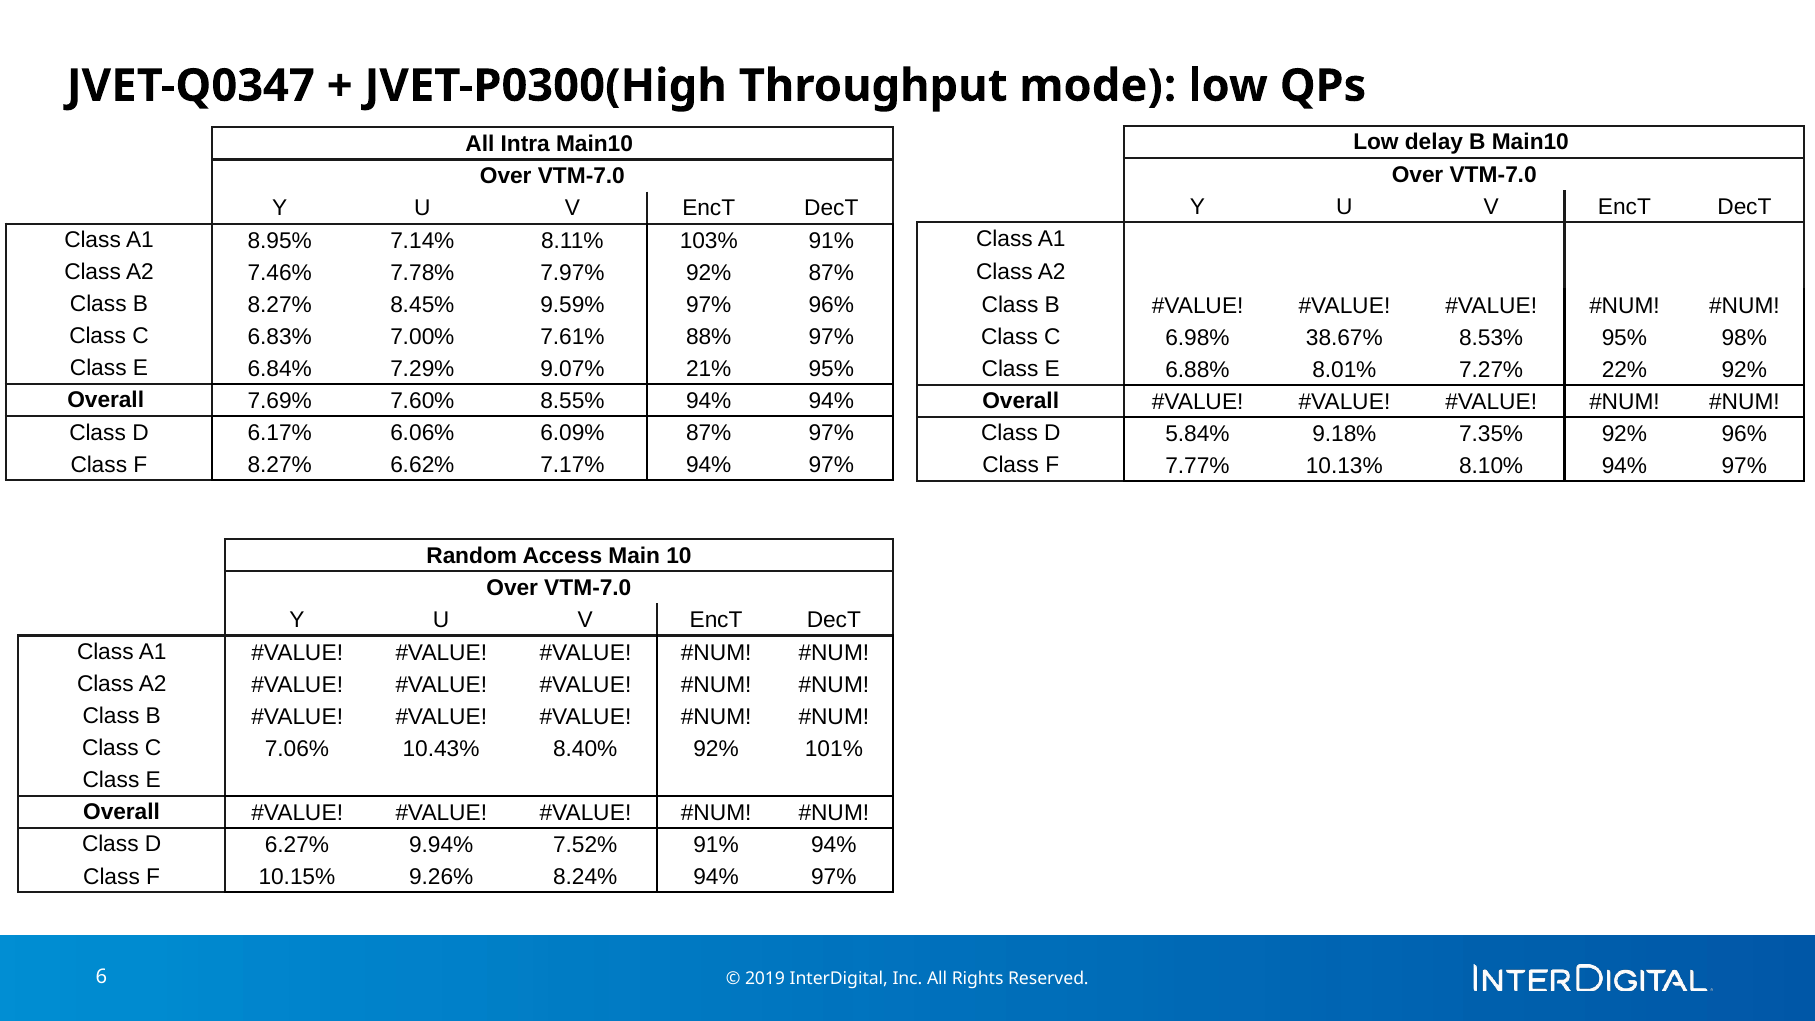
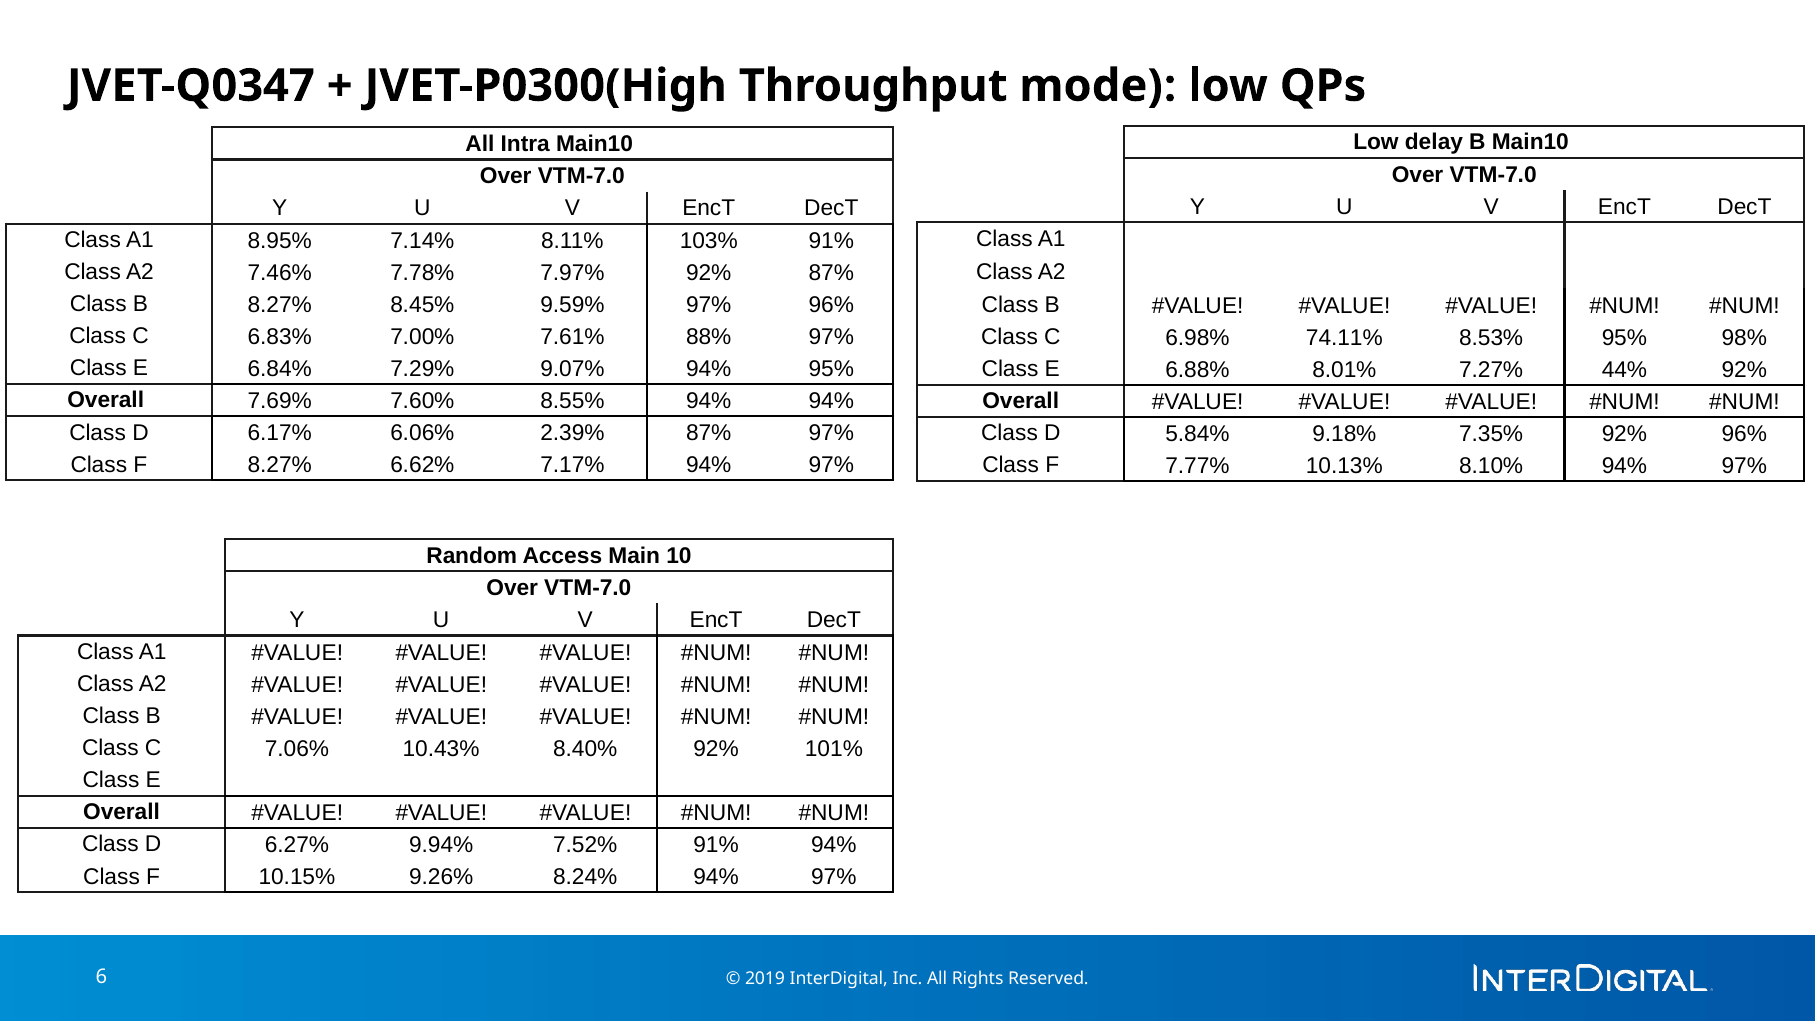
38.67%: 38.67% -> 74.11%
9.07% 21%: 21% -> 94%
22%: 22% -> 44%
6.09%: 6.09% -> 2.39%
